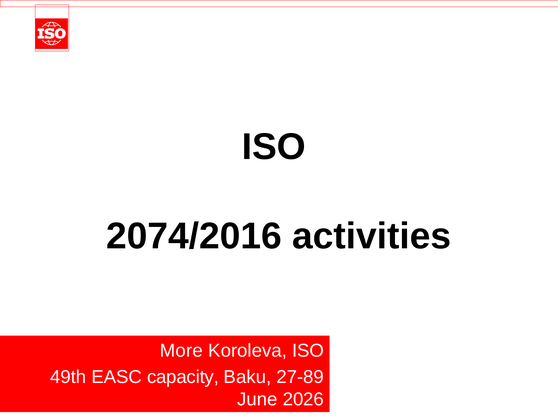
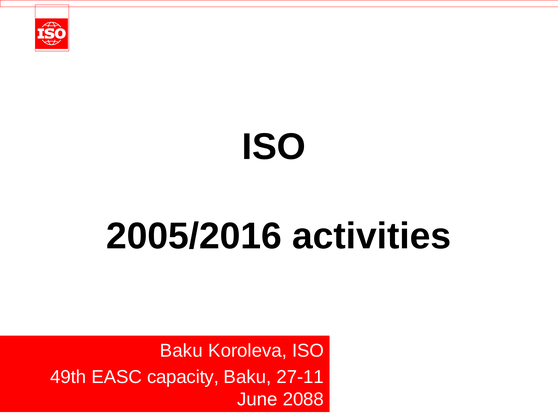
2074/2016: 2074/2016 -> 2005/2016
More at (181, 350): More -> Baku
27-89: 27-89 -> 27-11
2026: 2026 -> 2088
